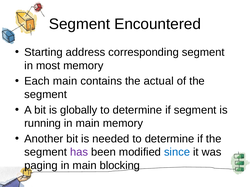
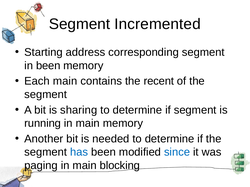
Encountered: Encountered -> Incremented
in most: most -> been
actual: actual -> recent
globally: globally -> sharing
has colour: purple -> blue
